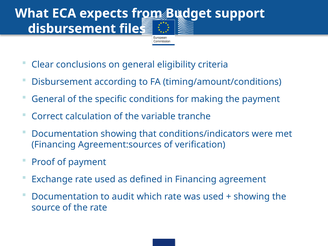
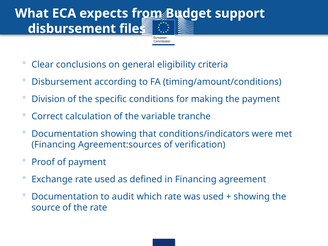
General at (48, 99): General -> Division
